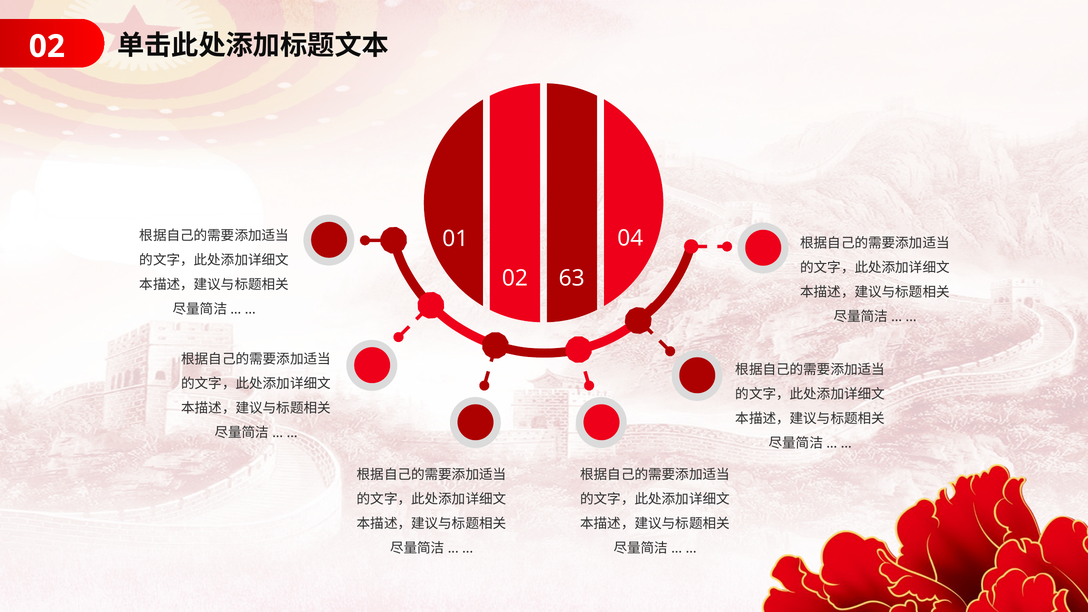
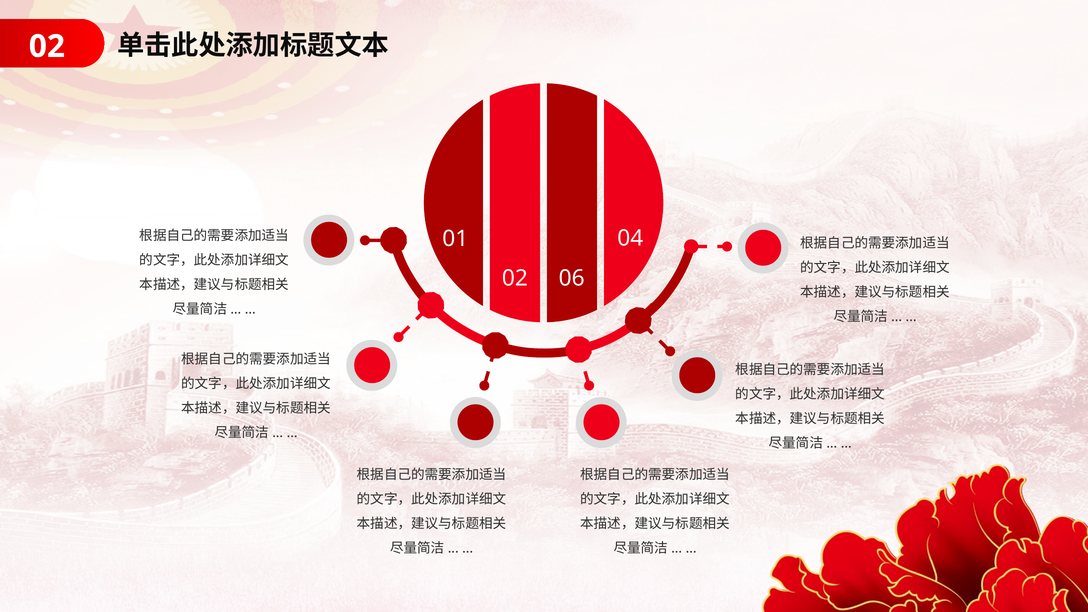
63: 63 -> 06
